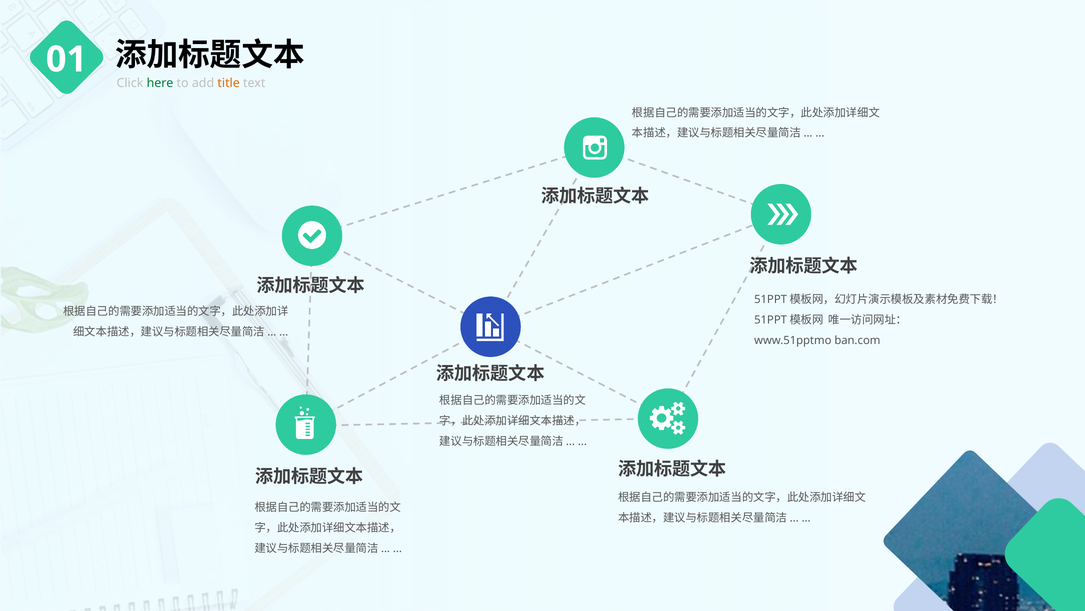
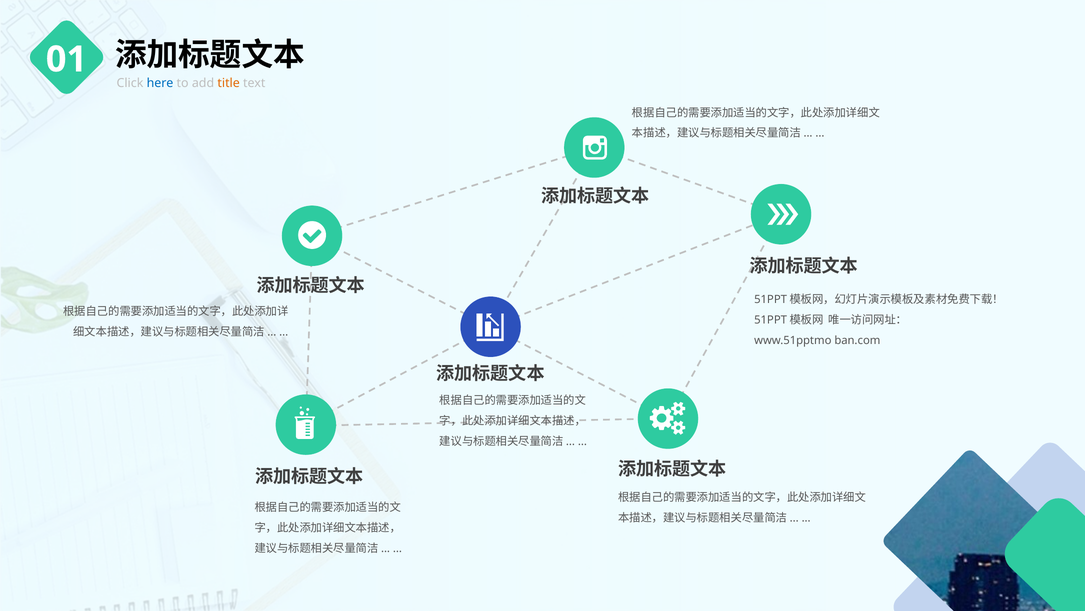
here colour: green -> blue
